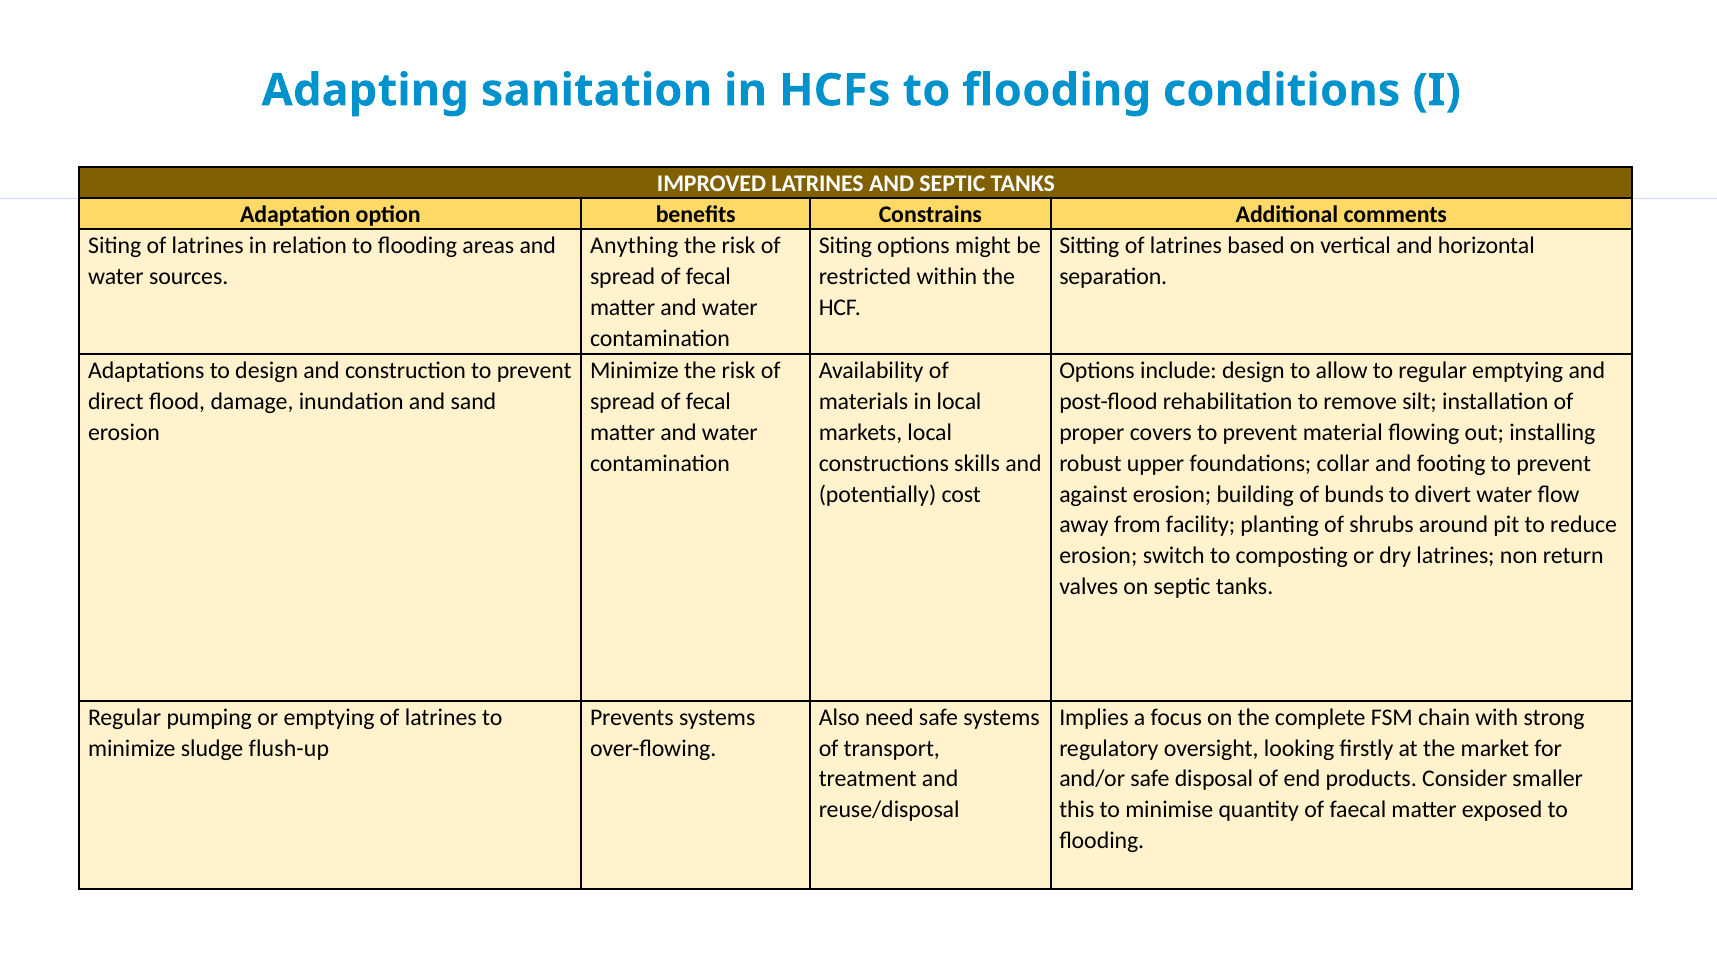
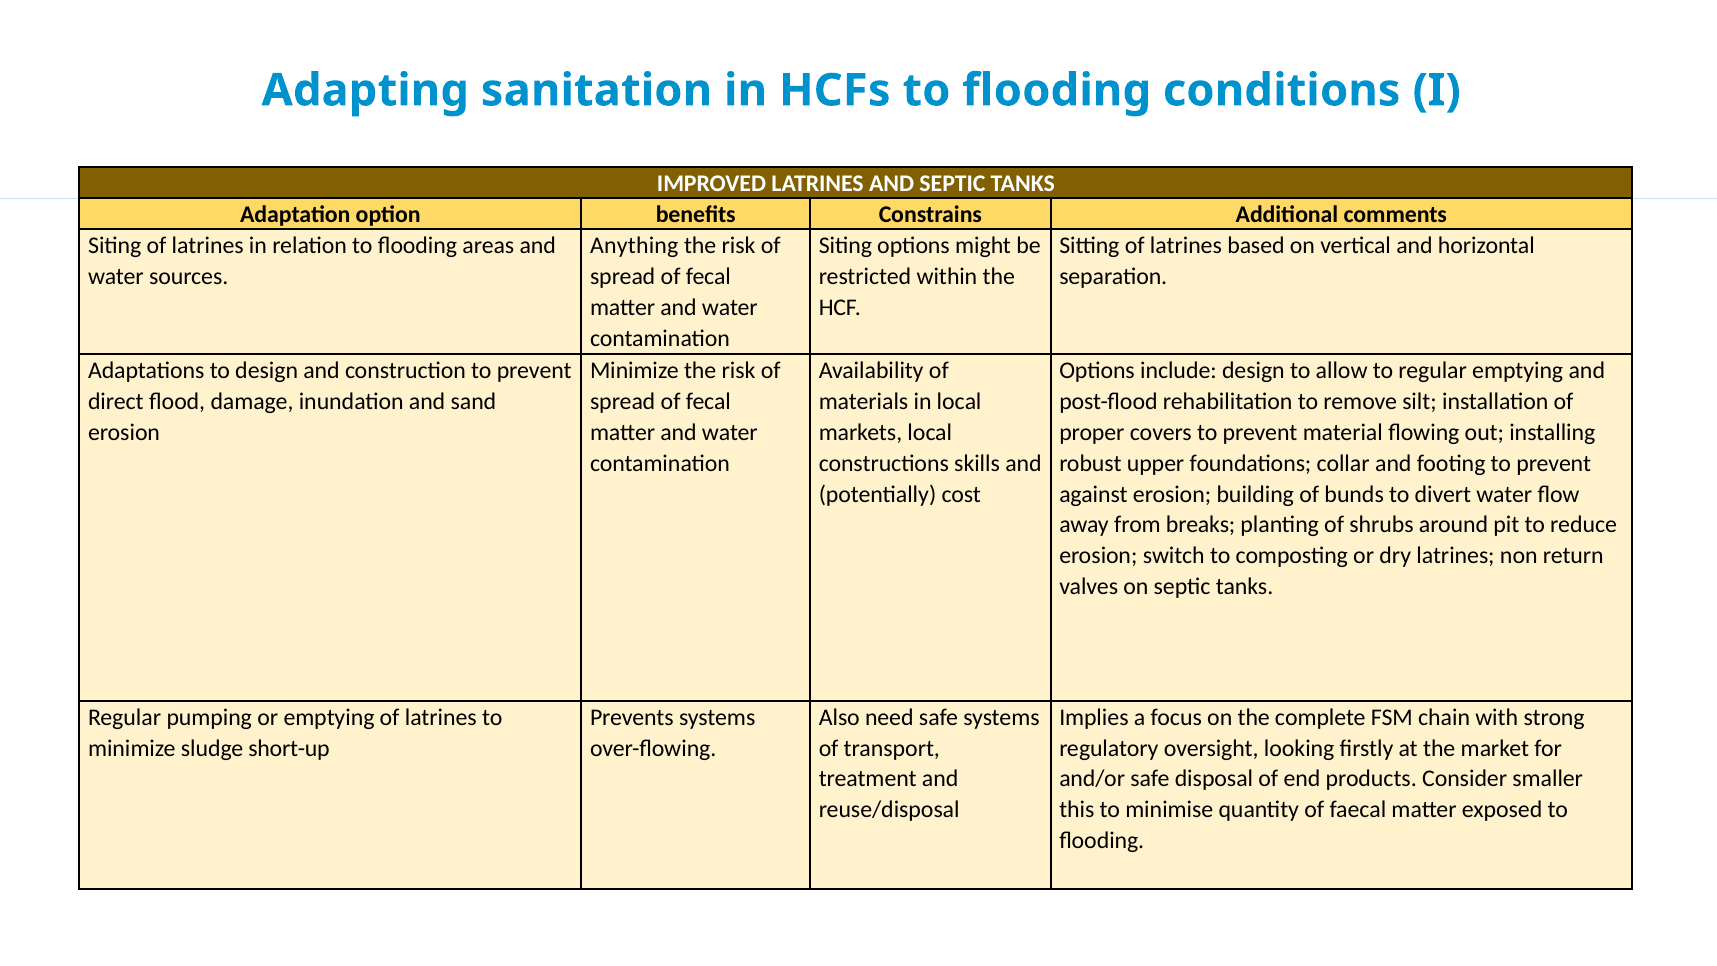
facility: facility -> breaks
flush-up: flush-up -> short-up
